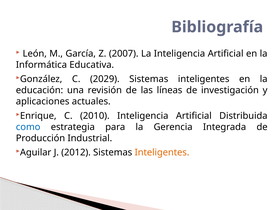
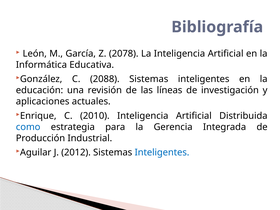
2007: 2007 -> 2078
2029: 2029 -> 2088
Inteligentes at (162, 152) colour: orange -> blue
